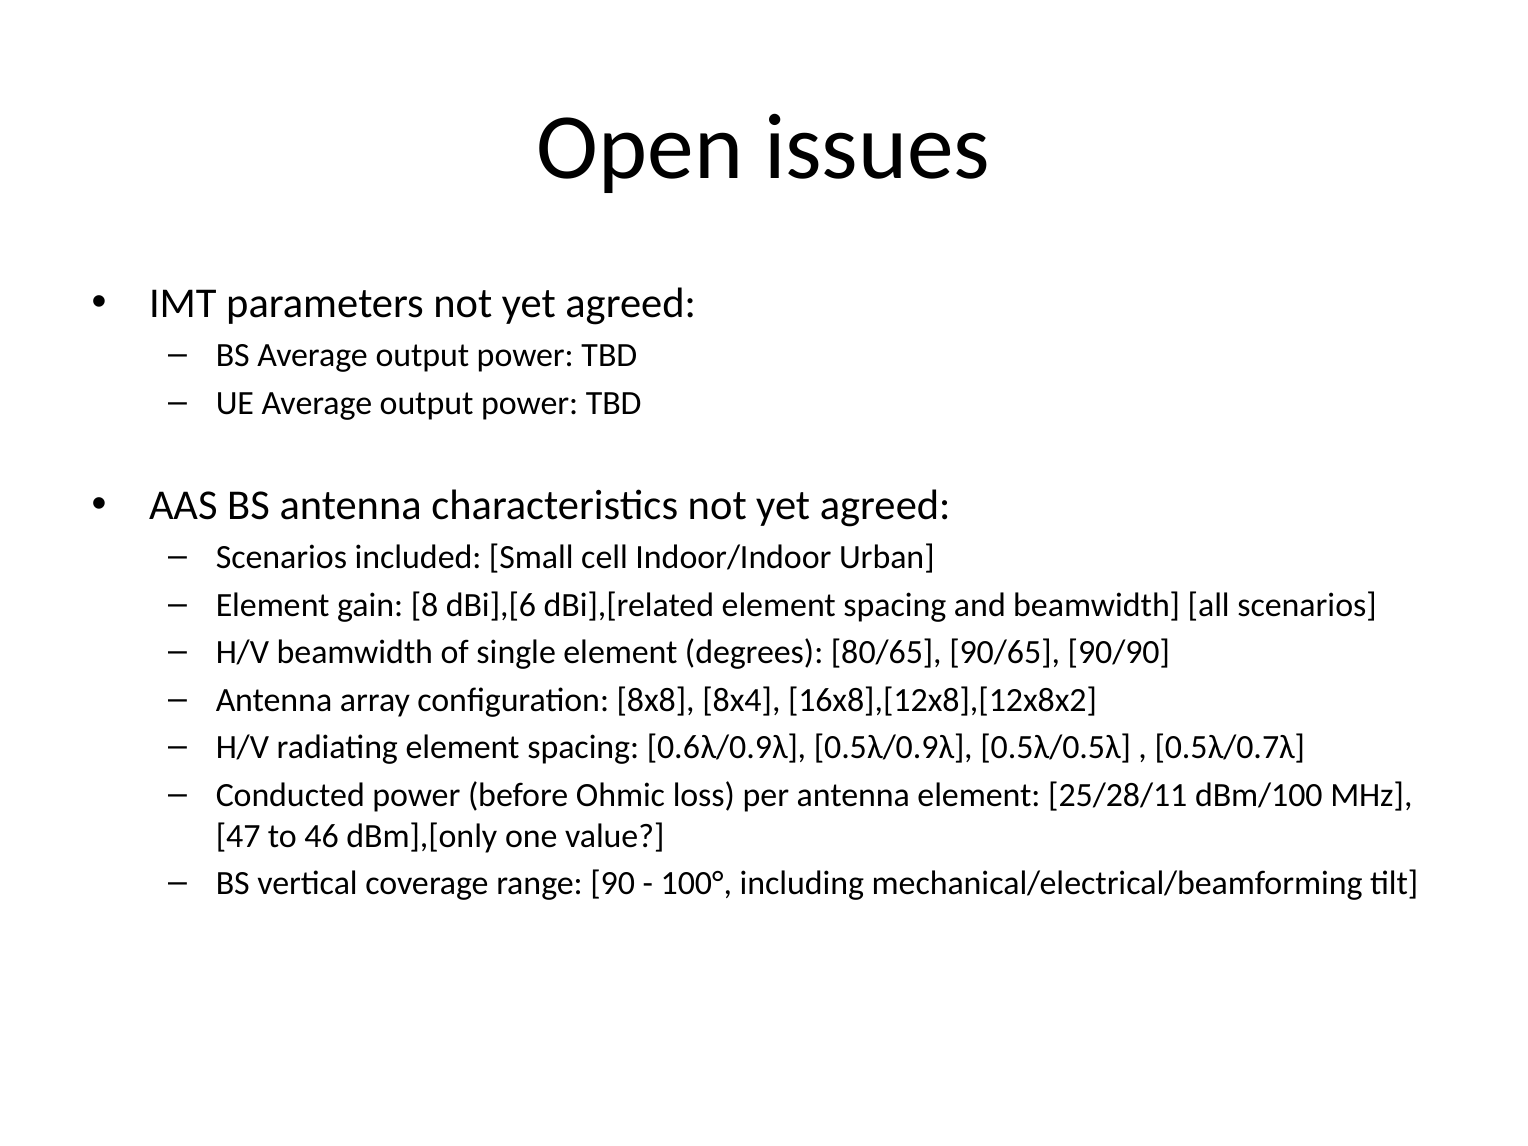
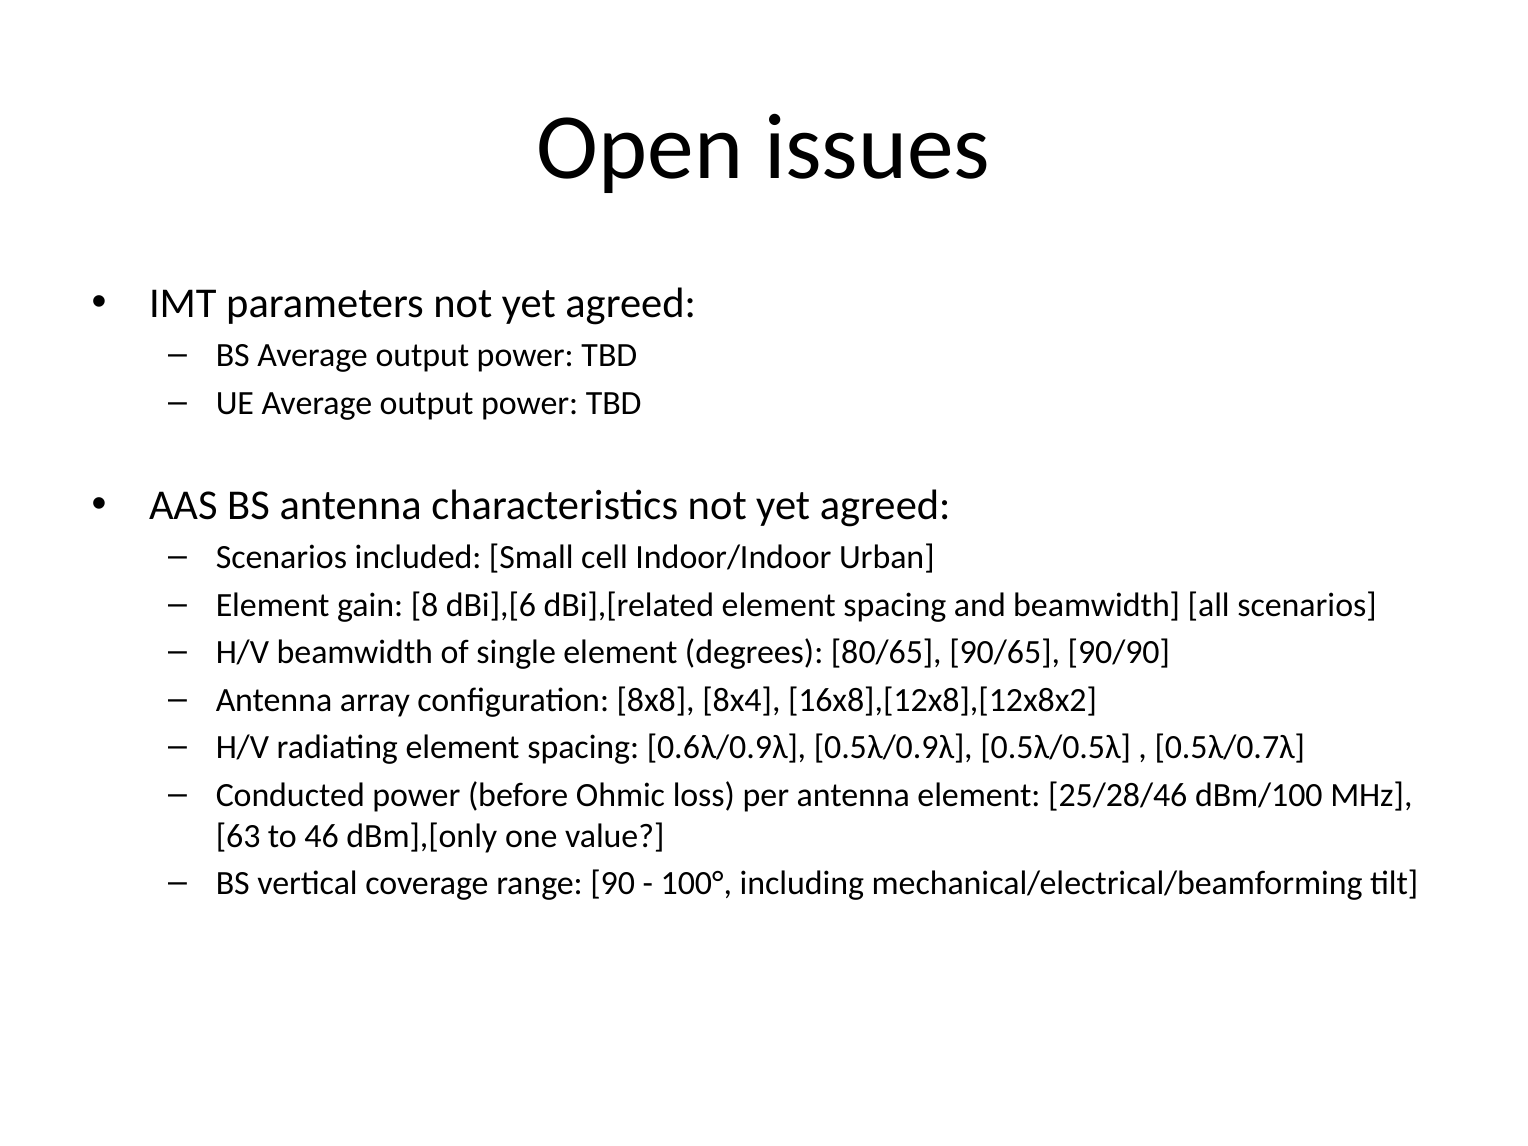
25/28/11: 25/28/11 -> 25/28/46
47: 47 -> 63
